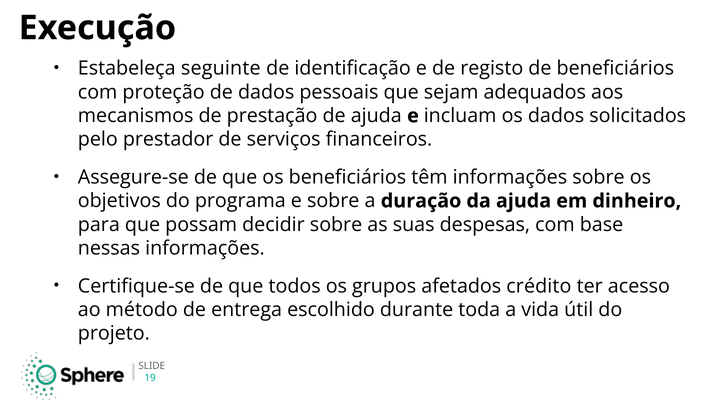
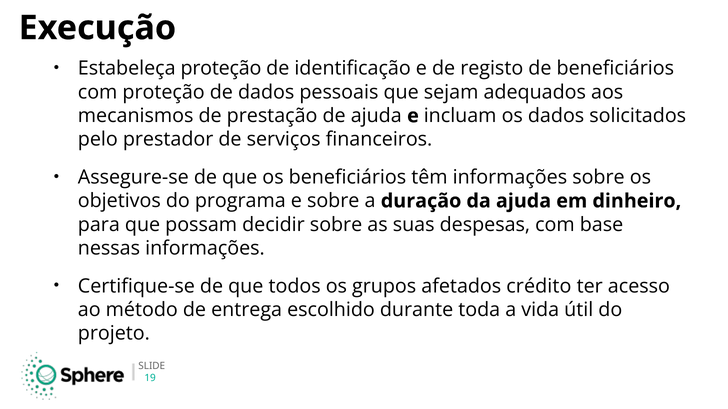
Estabeleça seguinte: seguinte -> proteção
